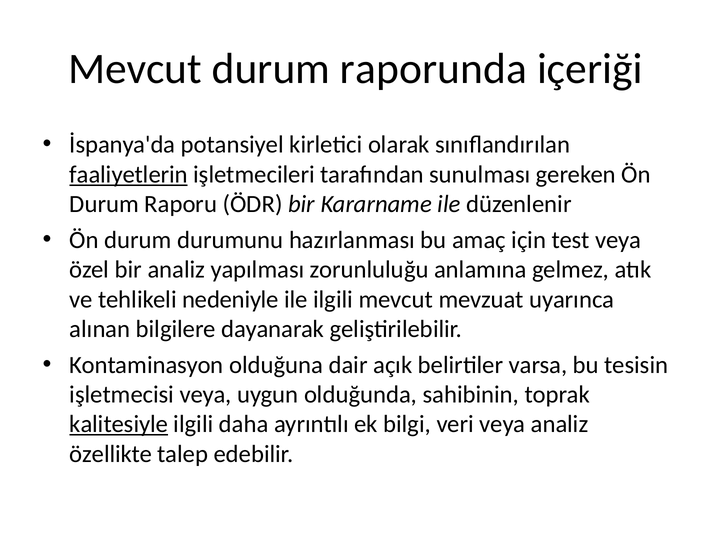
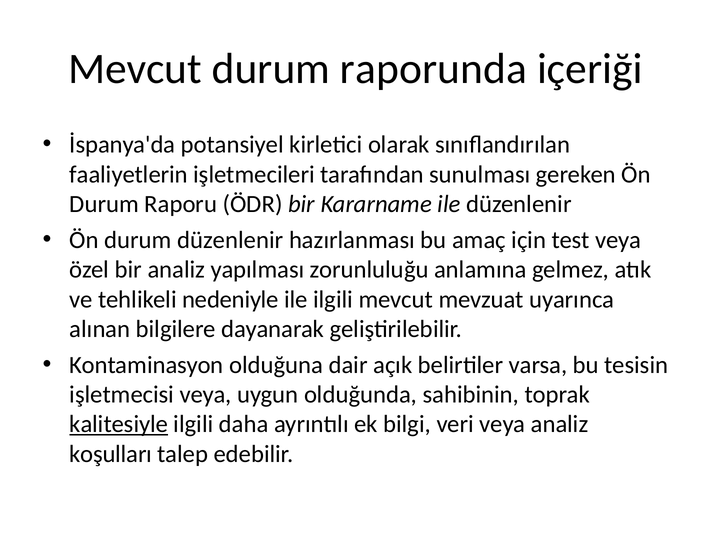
faaliyetlerin underline: present -> none
durum durumunu: durumunu -> düzenlenir
özellikte: özellikte -> koşulları
